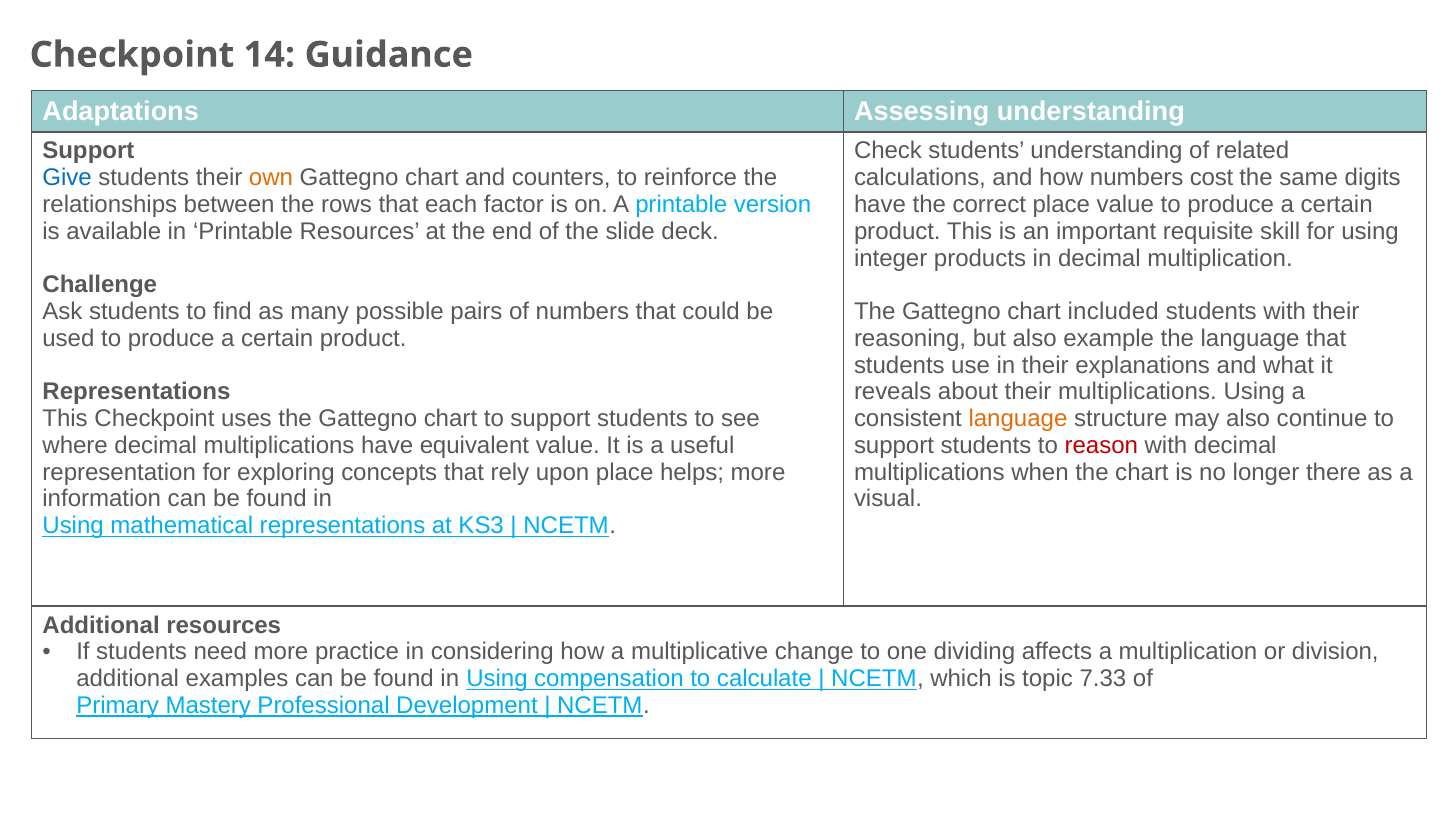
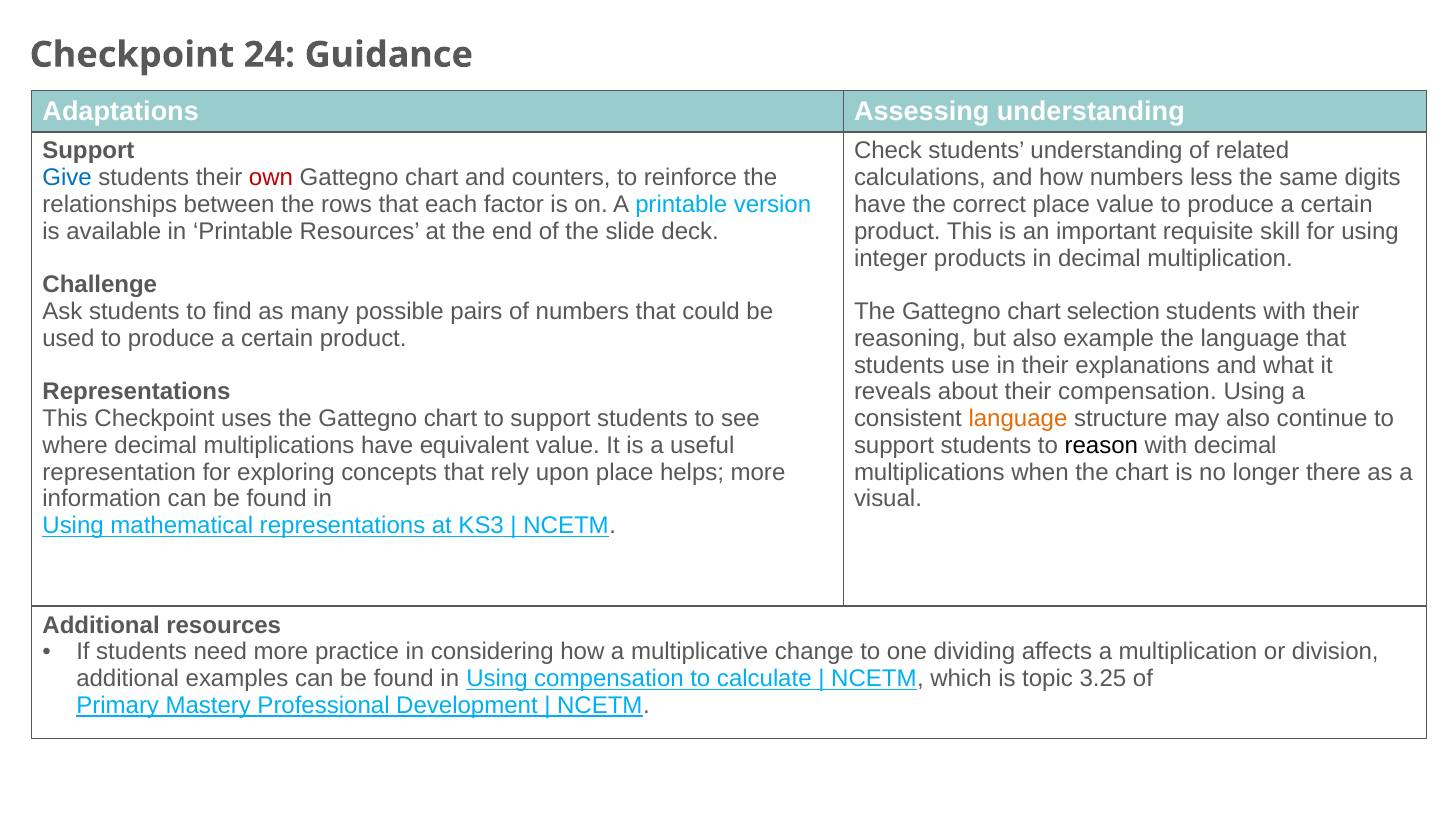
14: 14 -> 24
own colour: orange -> red
cost: cost -> less
included: included -> selection
their multiplications: multiplications -> compensation
reason colour: red -> black
7.33: 7.33 -> 3.25
